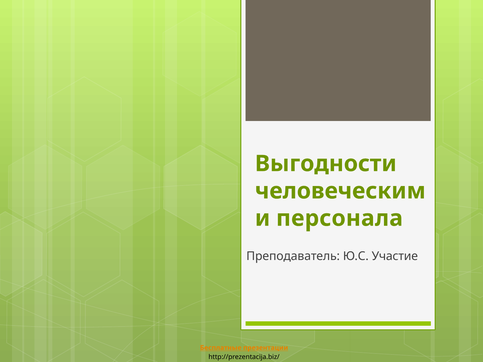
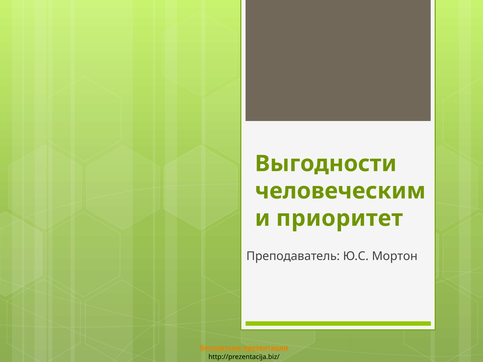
персонала: персонала -> приоритет
Участие: Участие -> Мортон
